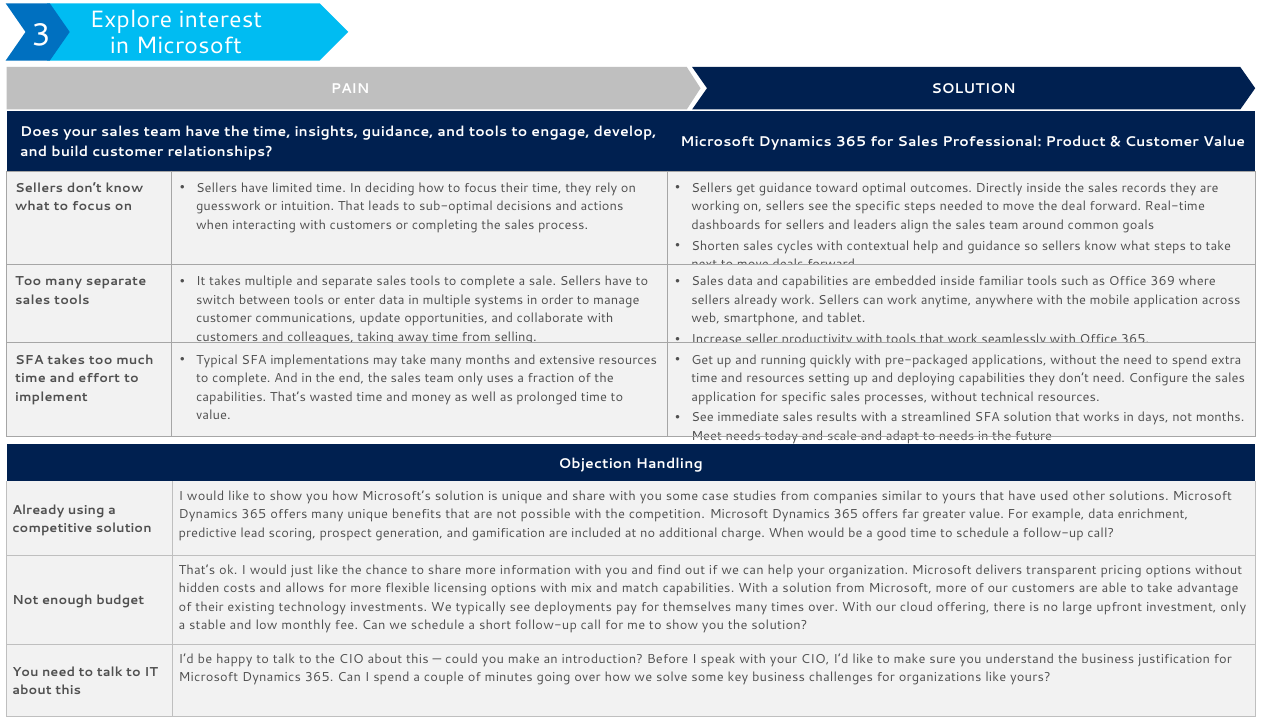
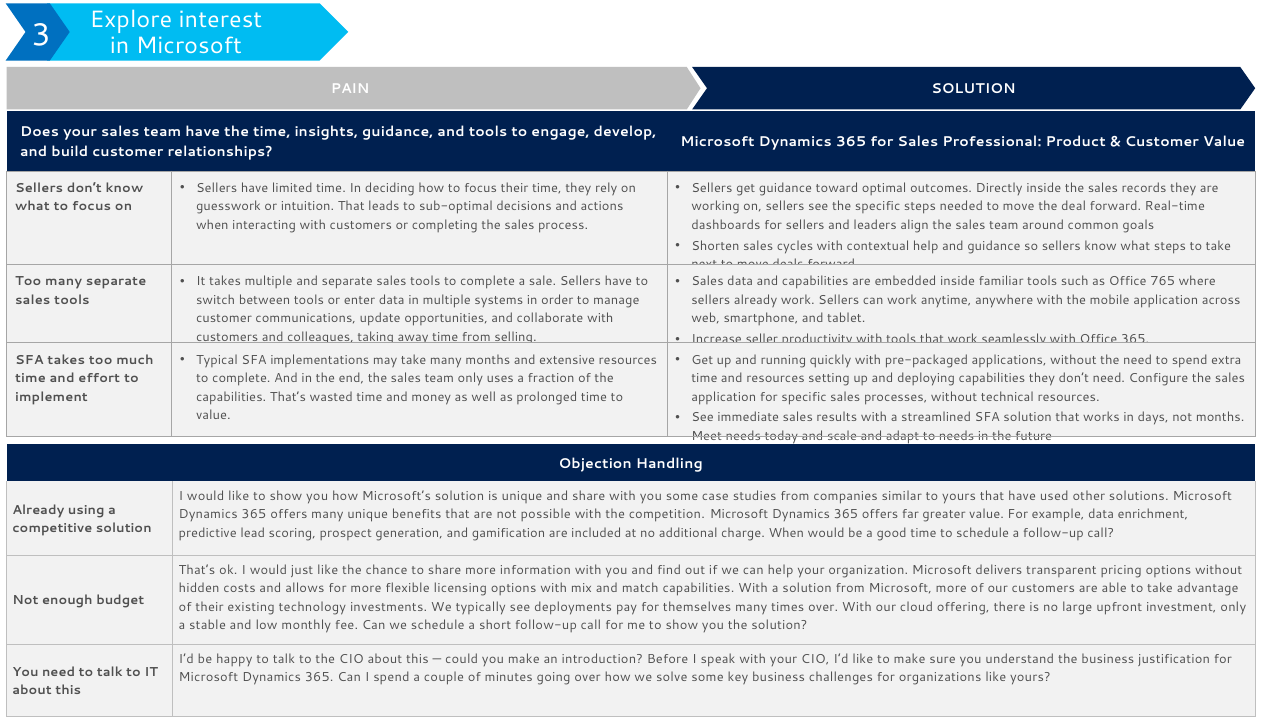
369: 369 -> 765
